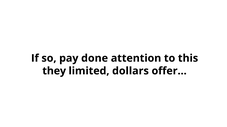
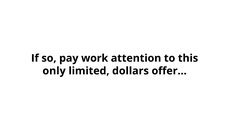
done: done -> work
they: they -> only
